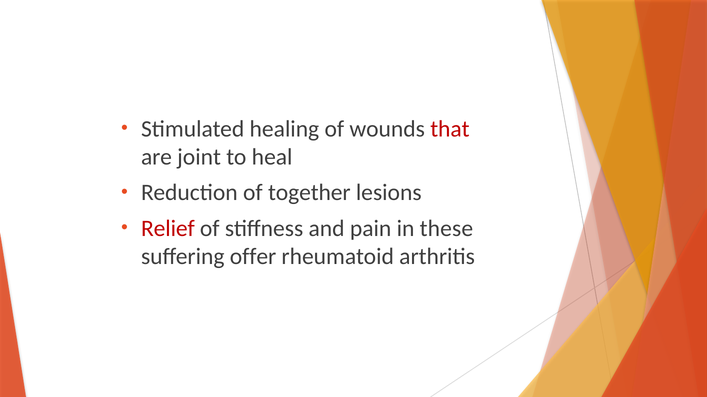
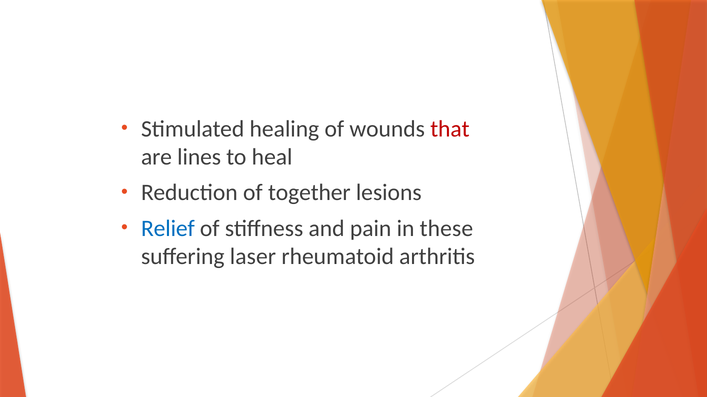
joint: joint -> lines
Relief colour: red -> blue
offer: offer -> laser
